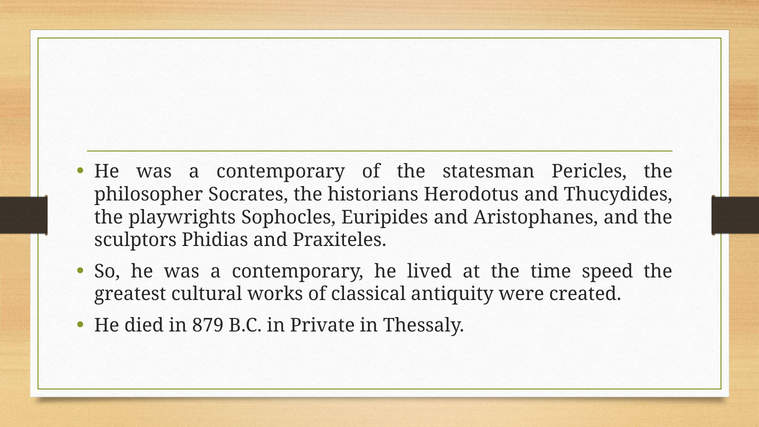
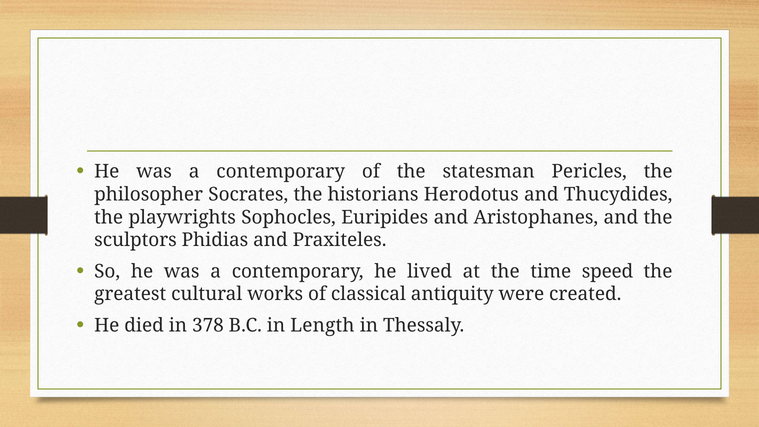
879: 879 -> 378
Private: Private -> Length
